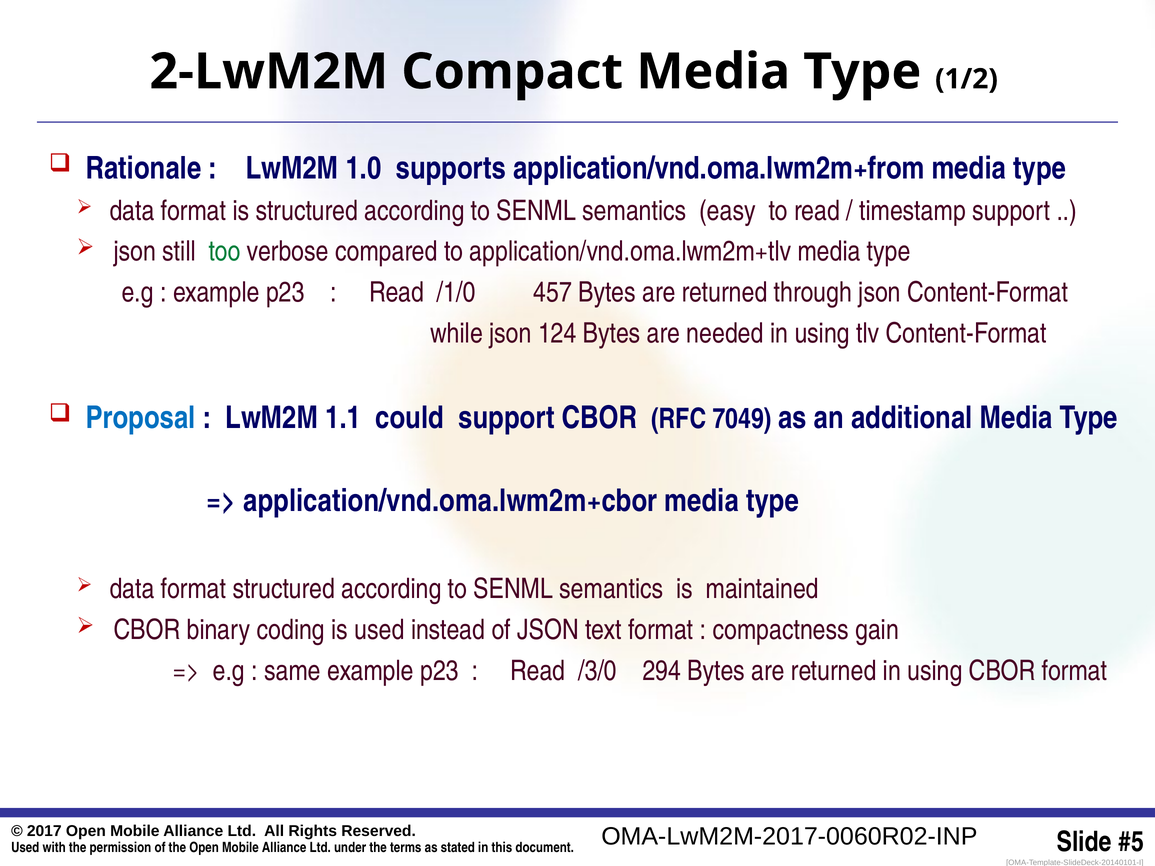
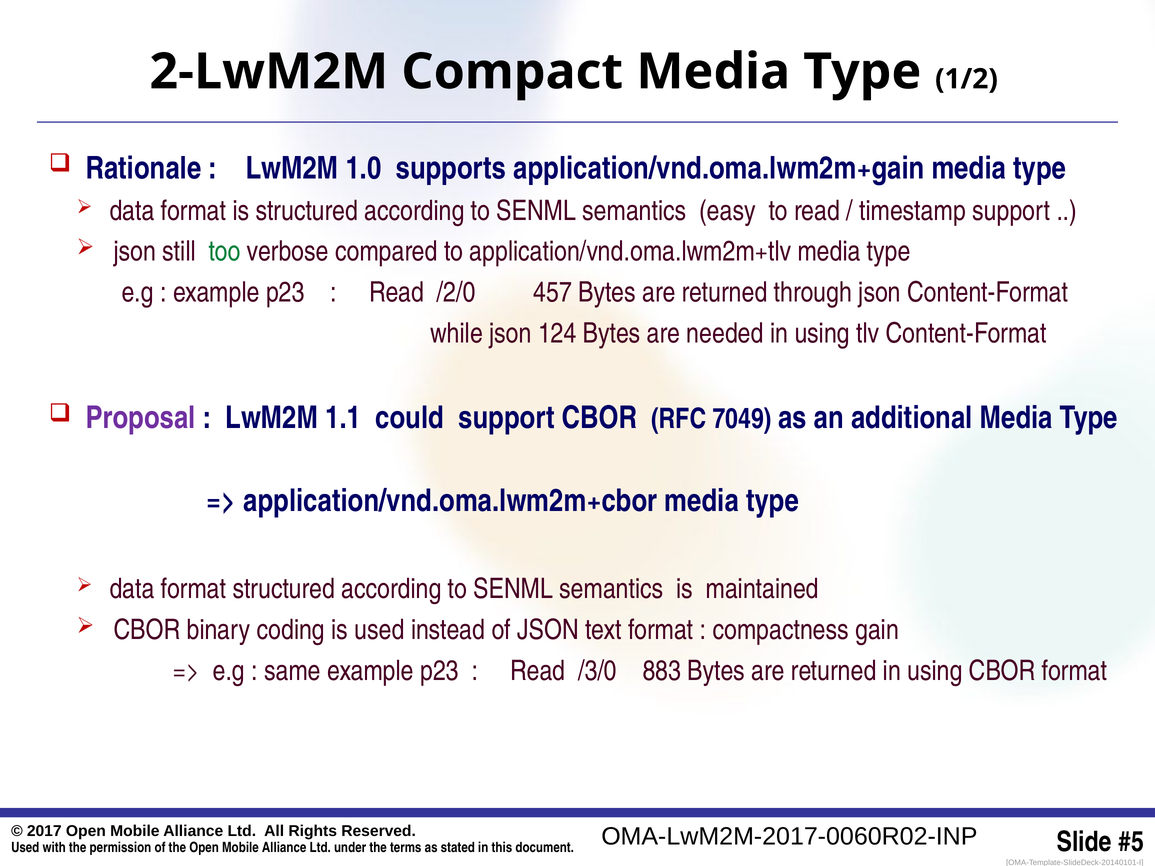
application/vnd.oma.lwm2m+from: application/vnd.oma.lwm2m+from -> application/vnd.oma.lwm2m+gain
/1/0: /1/0 -> /2/0
Proposal colour: blue -> purple
294: 294 -> 883
